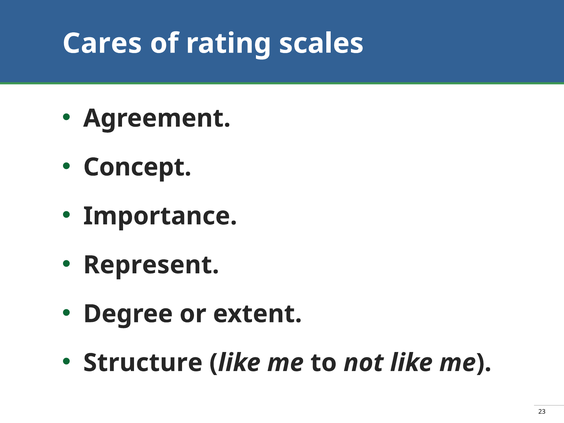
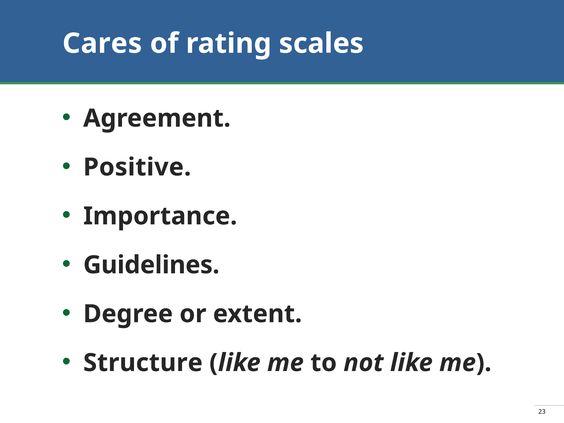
Concept: Concept -> Positive
Represent: Represent -> Guidelines
